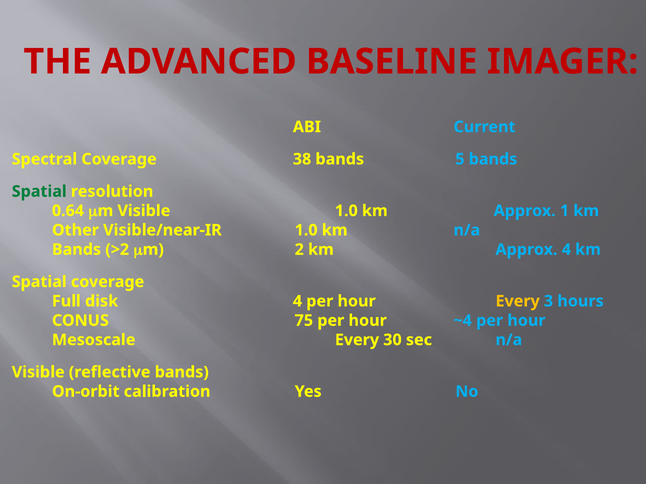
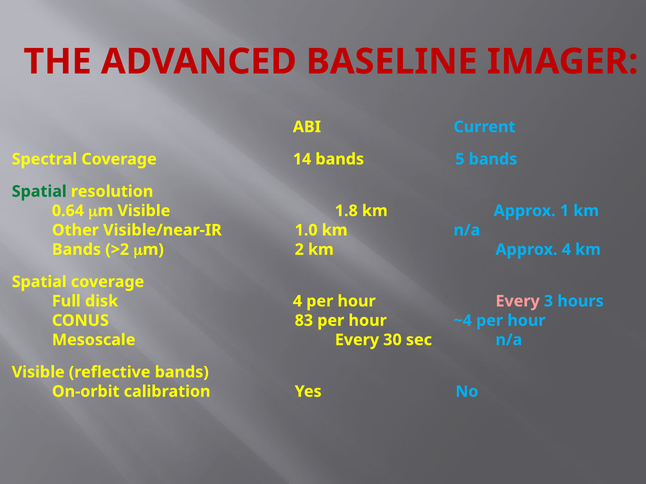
38: 38 -> 14
Visible 1.0: 1.0 -> 1.8
Every at (518, 301) colour: yellow -> pink
75: 75 -> 83
